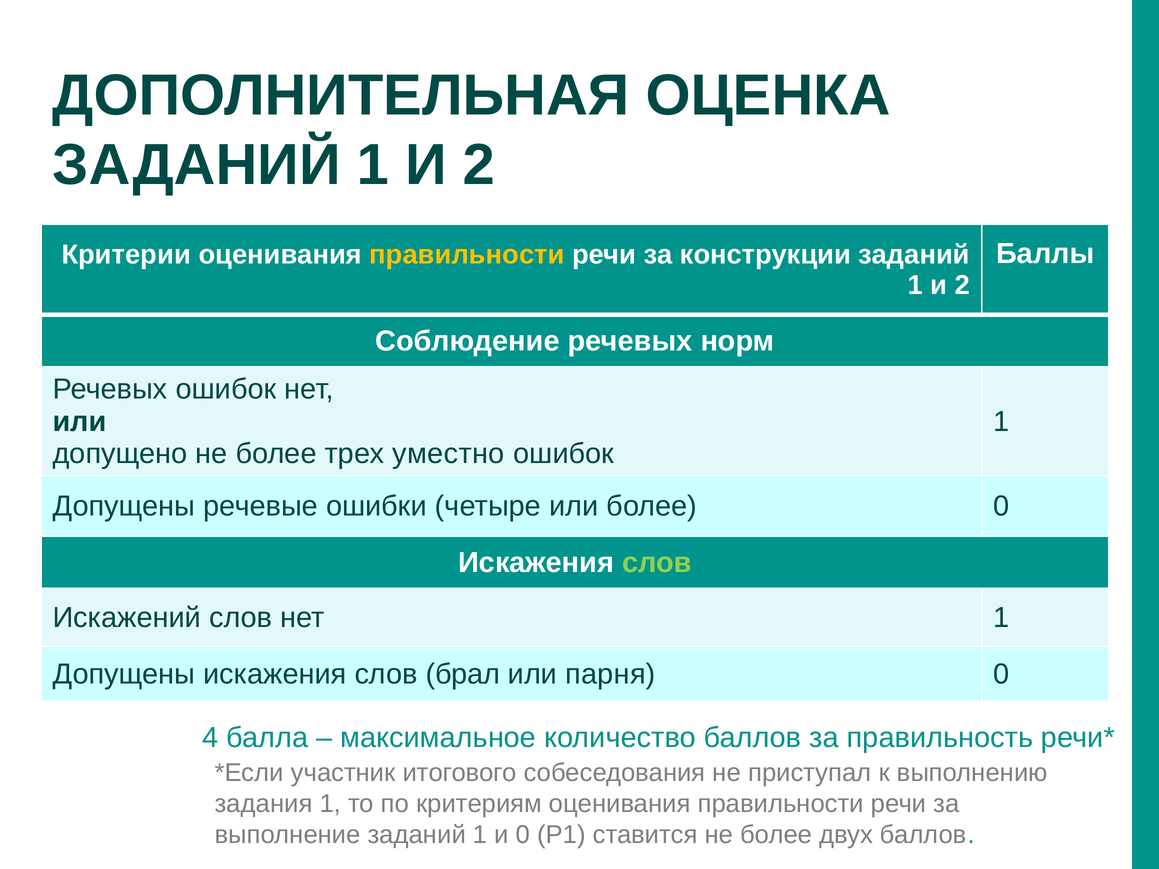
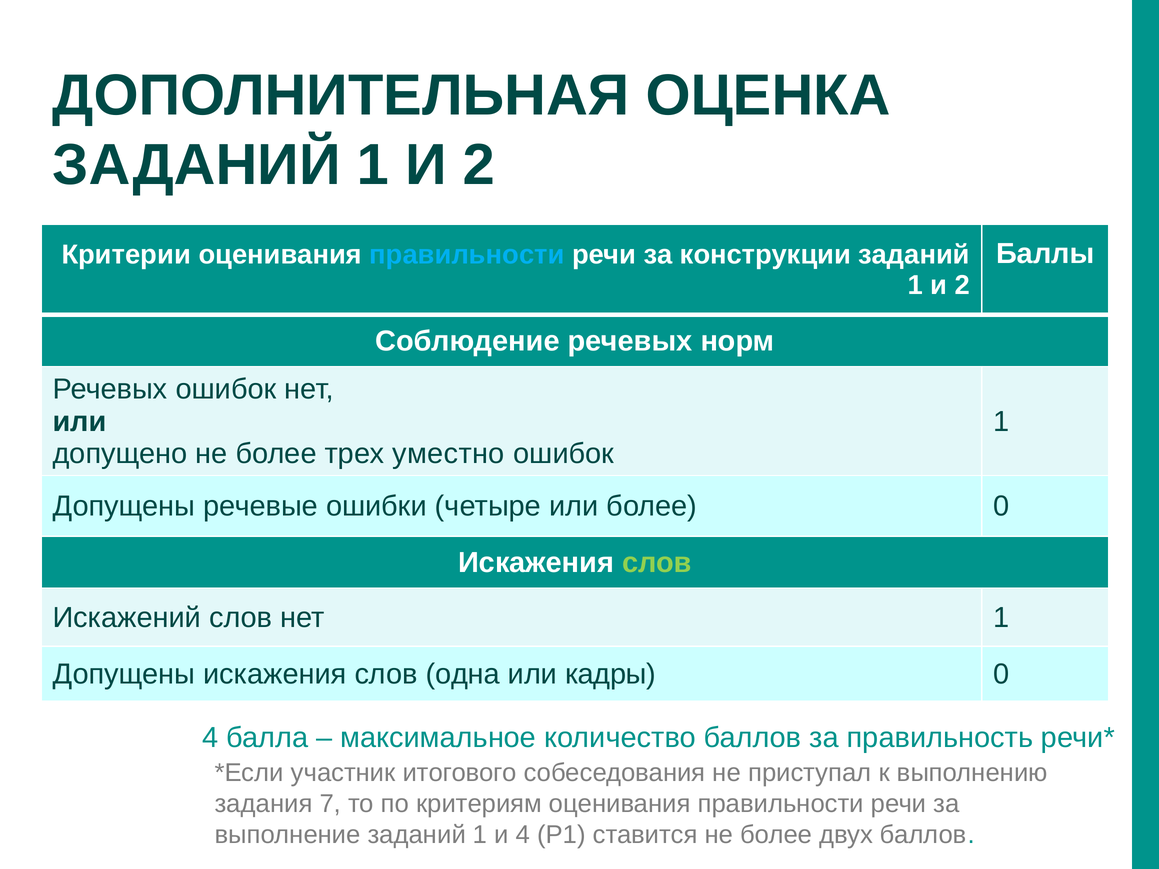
правильности at (467, 255) colour: yellow -> light blue
брал: брал -> одна
парня: парня -> кадры
задания 1: 1 -> 7
и 0: 0 -> 4
